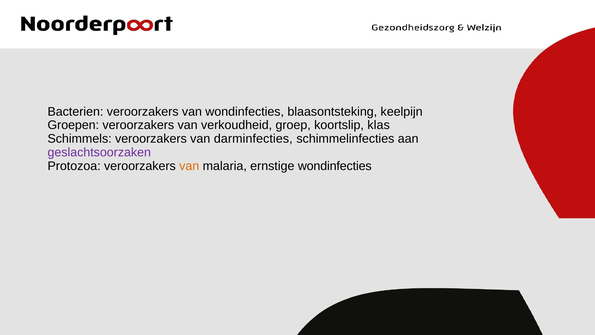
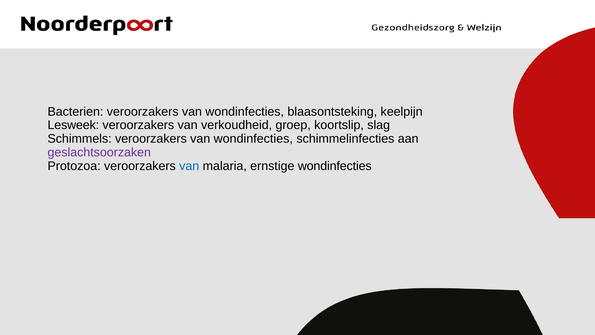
Groepen: Groepen -> Lesweek
klas: klas -> slag
Schimmels veroorzakers van darminfecties: darminfecties -> wondinfecties
van at (189, 166) colour: orange -> blue
